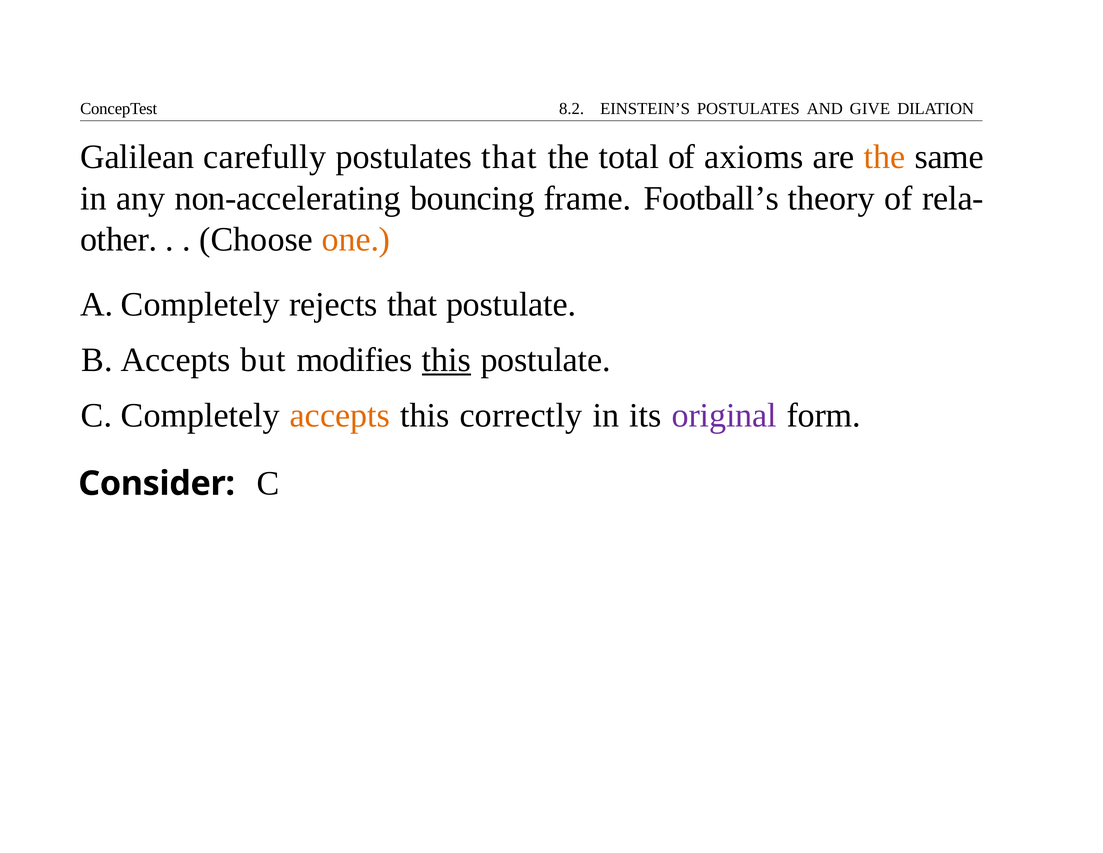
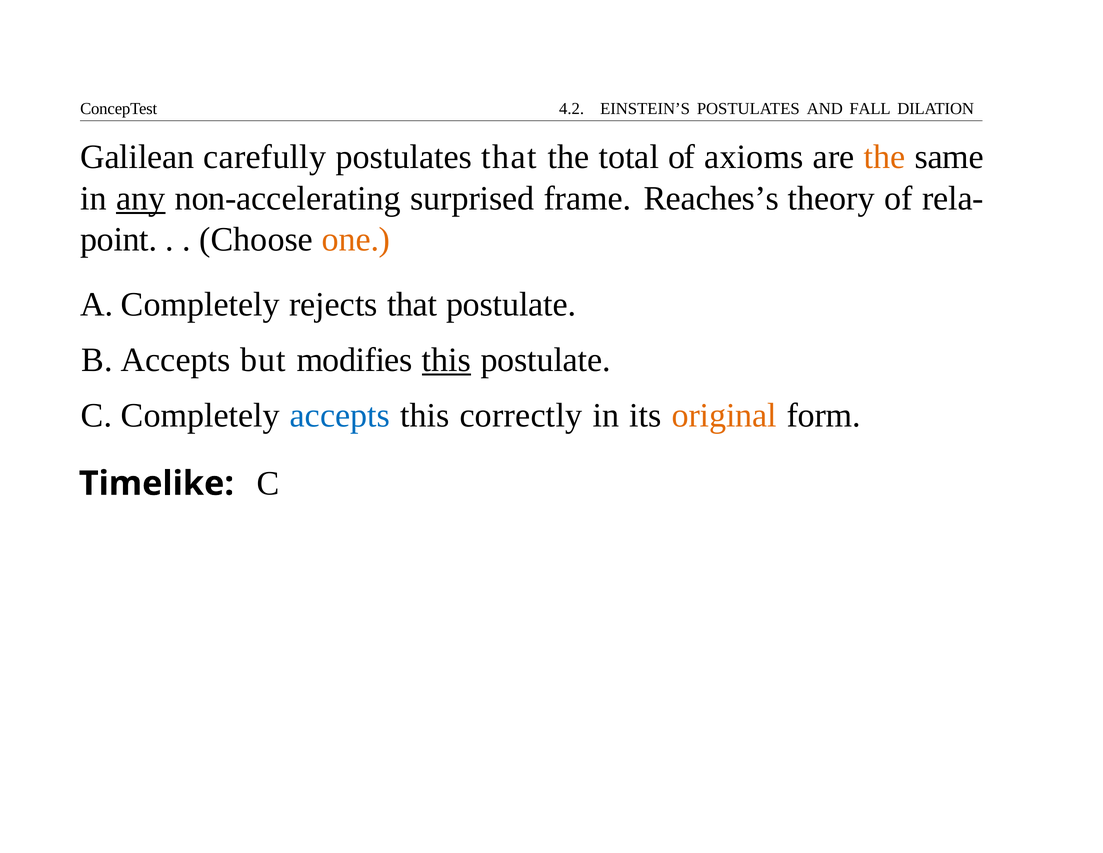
8.2: 8.2 -> 4.2
GIVE: GIVE -> FALL
any underline: none -> present
bouncing: bouncing -> surprised
Football’s: Football’s -> Reaches’s
other: other -> point
accepts colour: orange -> blue
original colour: purple -> orange
Consider: Consider -> Timelike
